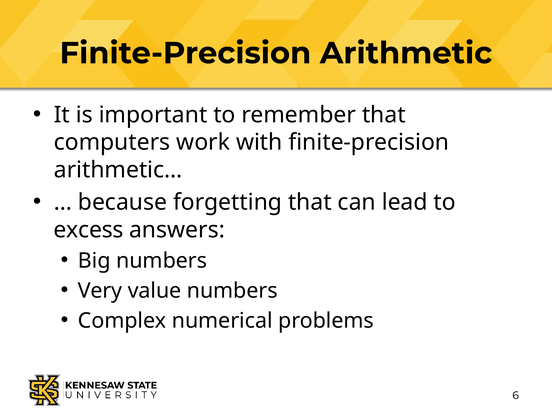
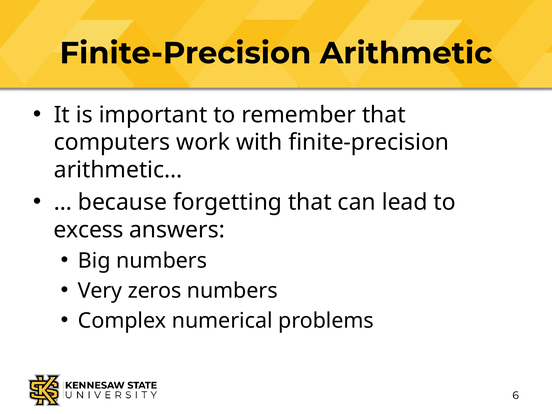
value: value -> zeros
